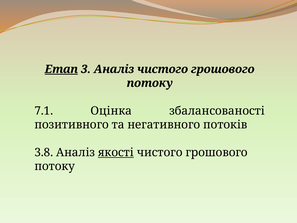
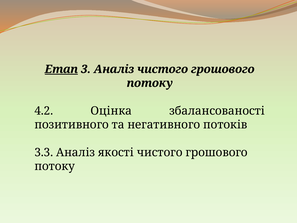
7.1: 7.1 -> 4.2
3.8: 3.8 -> 3.3
якості underline: present -> none
